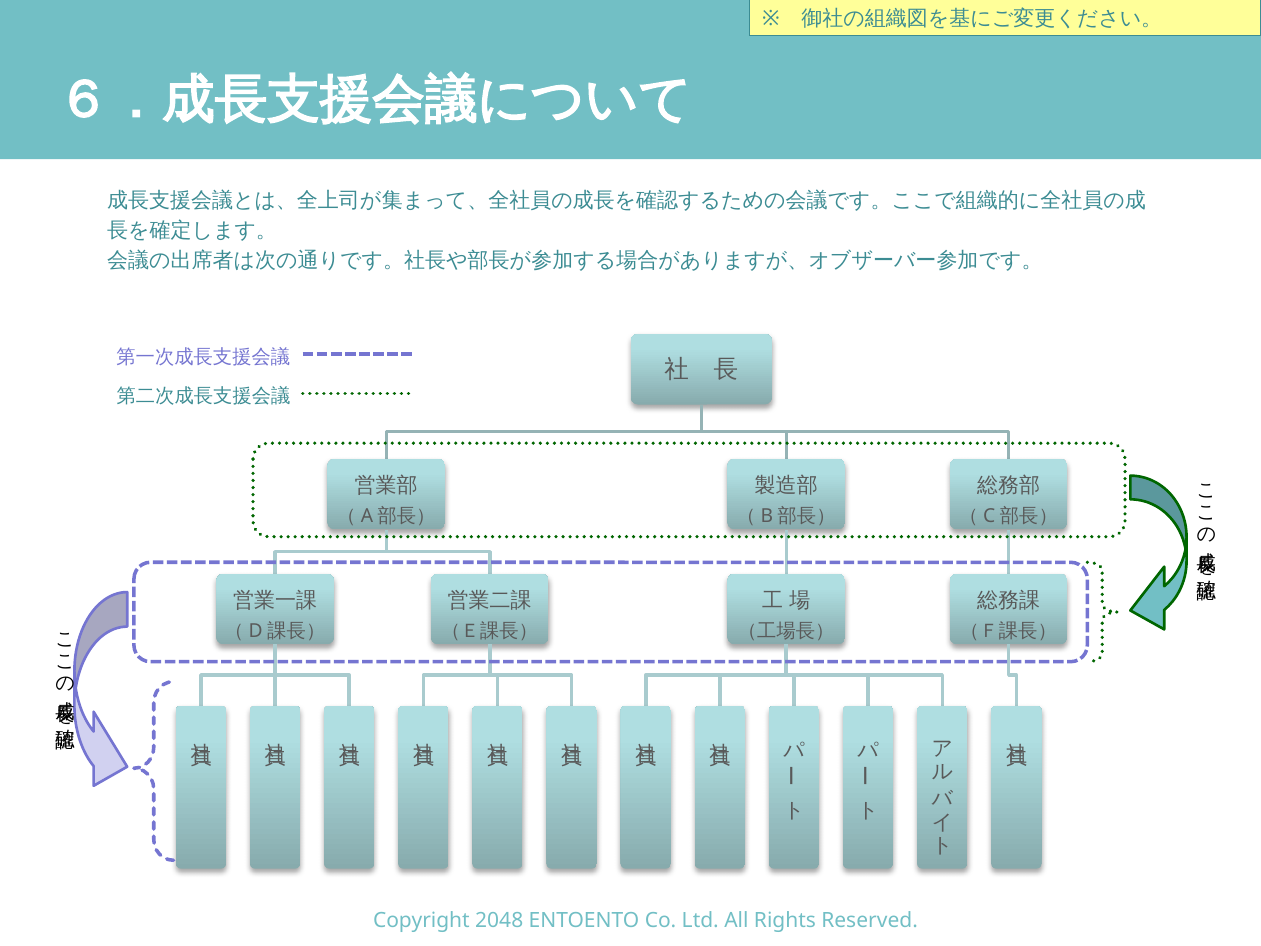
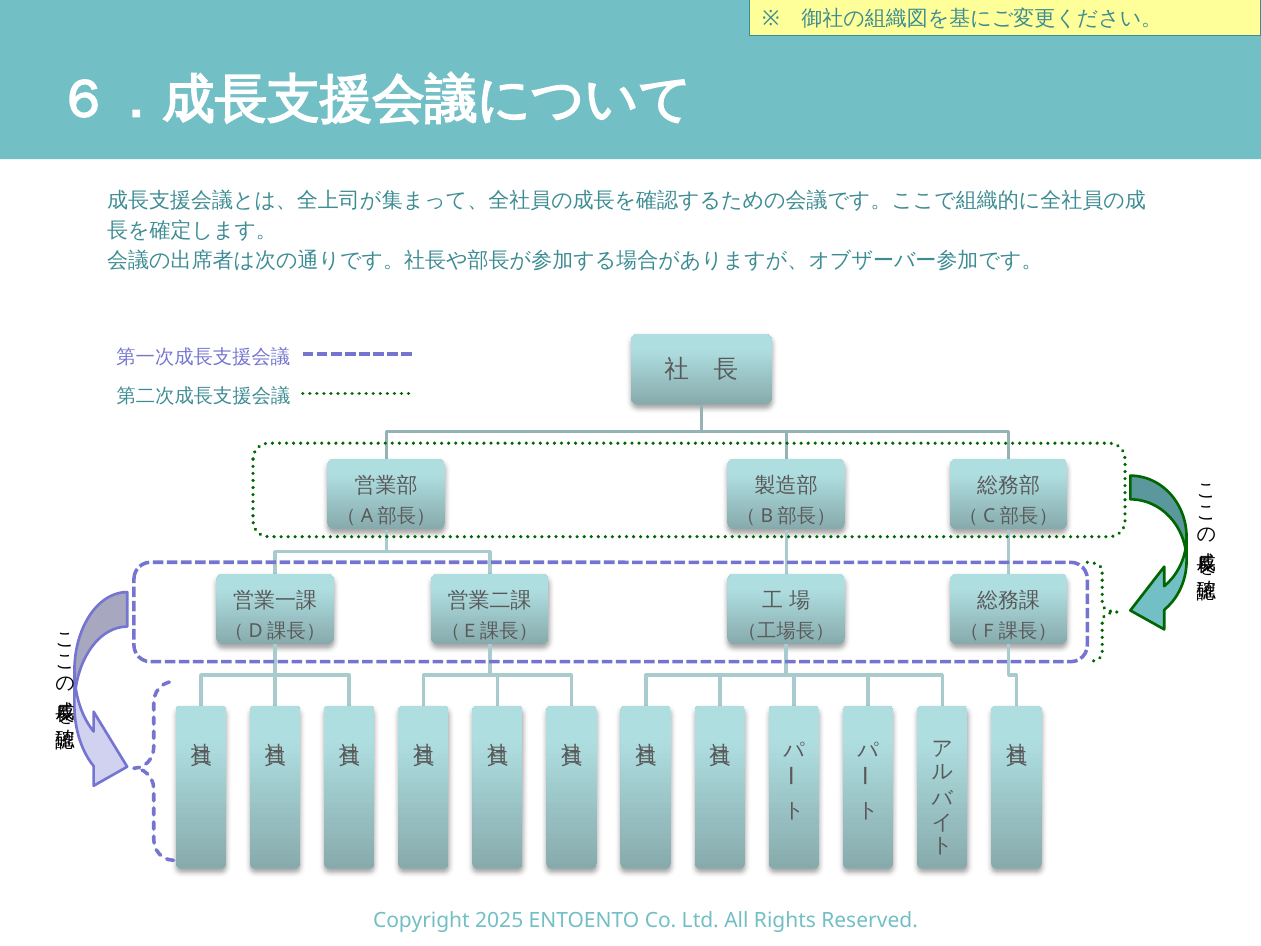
2048: 2048 -> 2025
